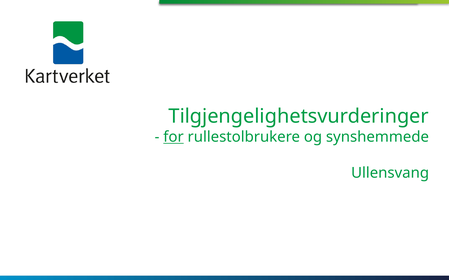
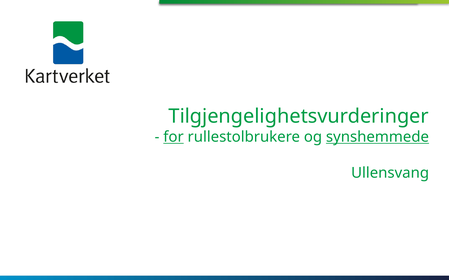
synshemmede underline: none -> present
